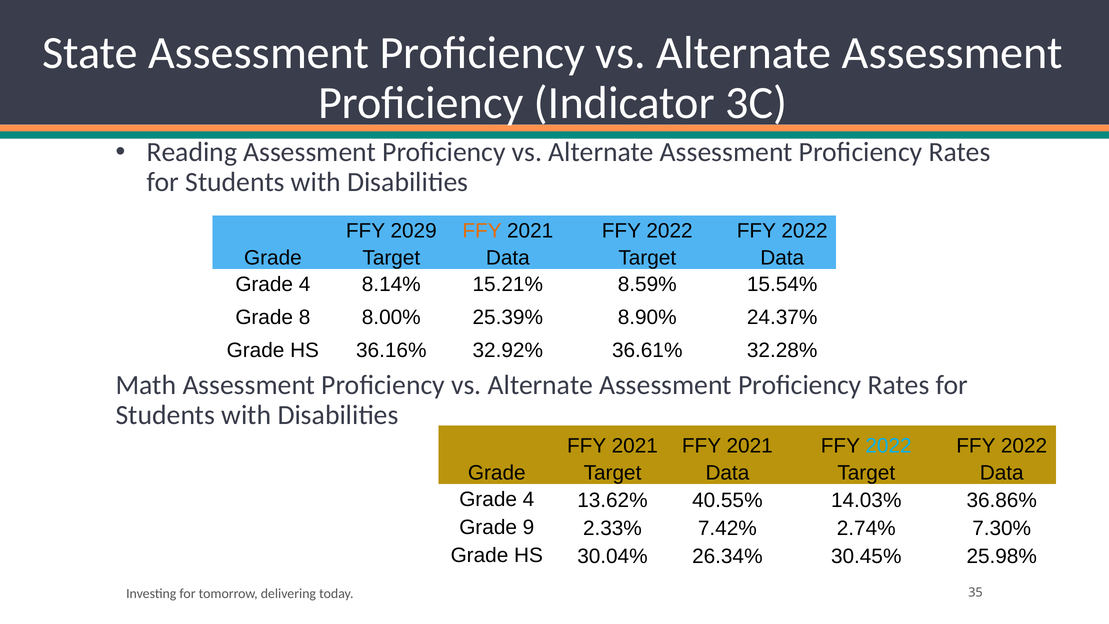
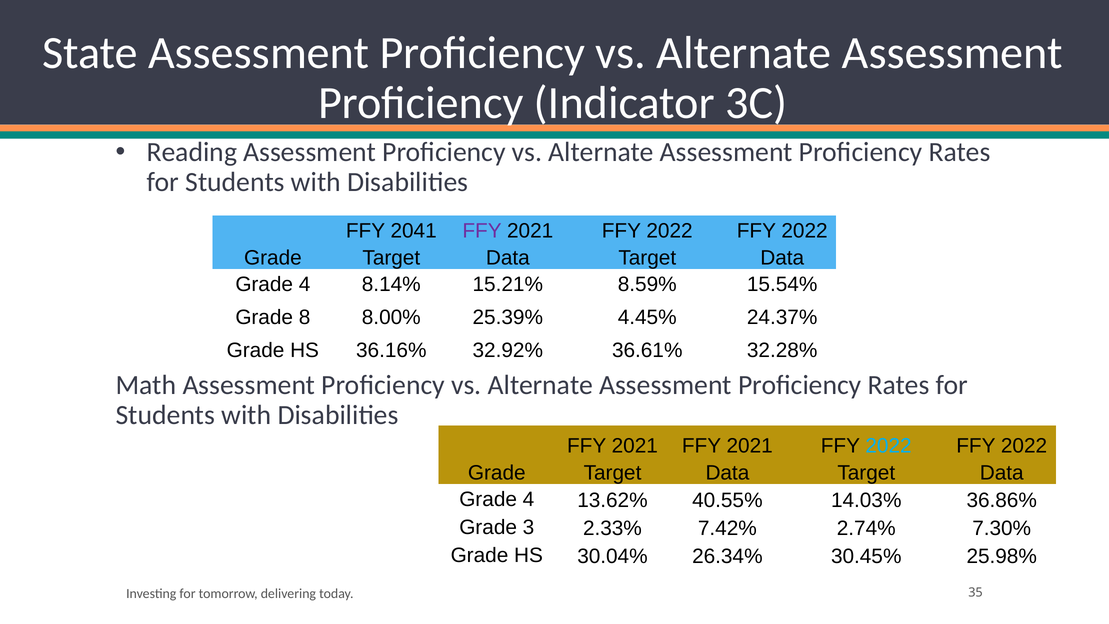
2029: 2029 -> 2041
FFY at (482, 231) colour: orange -> purple
8.90%: 8.90% -> 4.45%
9: 9 -> 3
